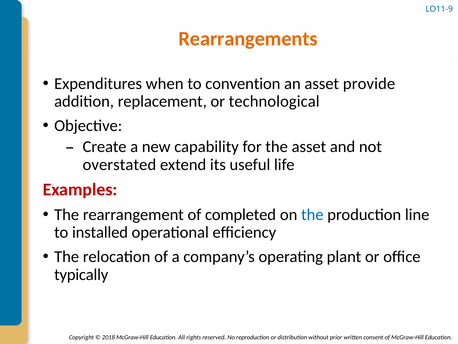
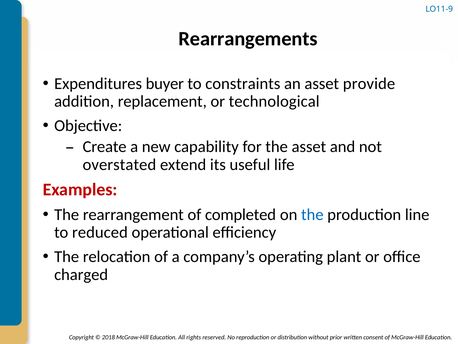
Rearrangements colour: orange -> black
when: when -> buyer
convention: convention -> constraints
installed: installed -> reduced
typically: typically -> charged
